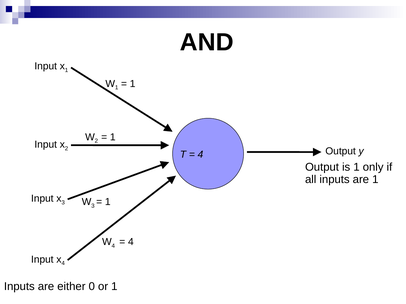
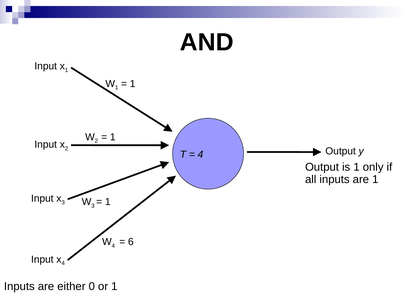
4 at (131, 242): 4 -> 6
